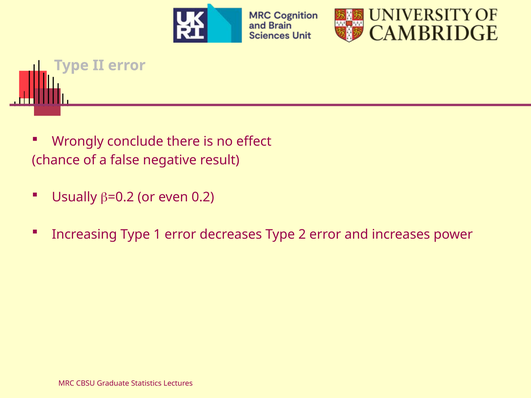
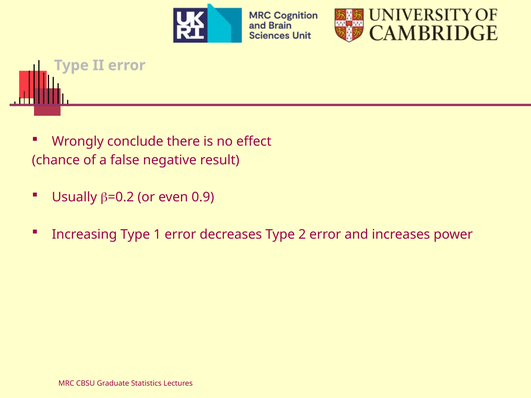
0.2: 0.2 -> 0.9
